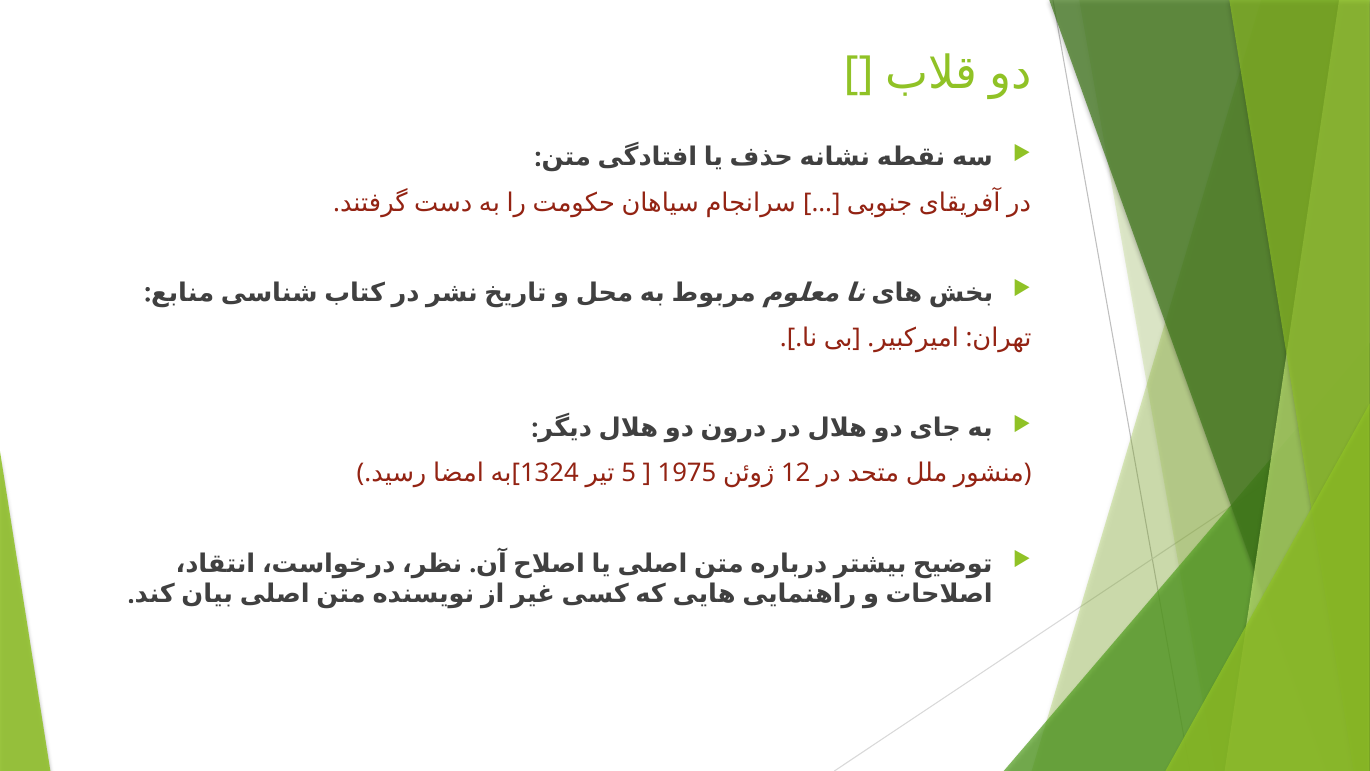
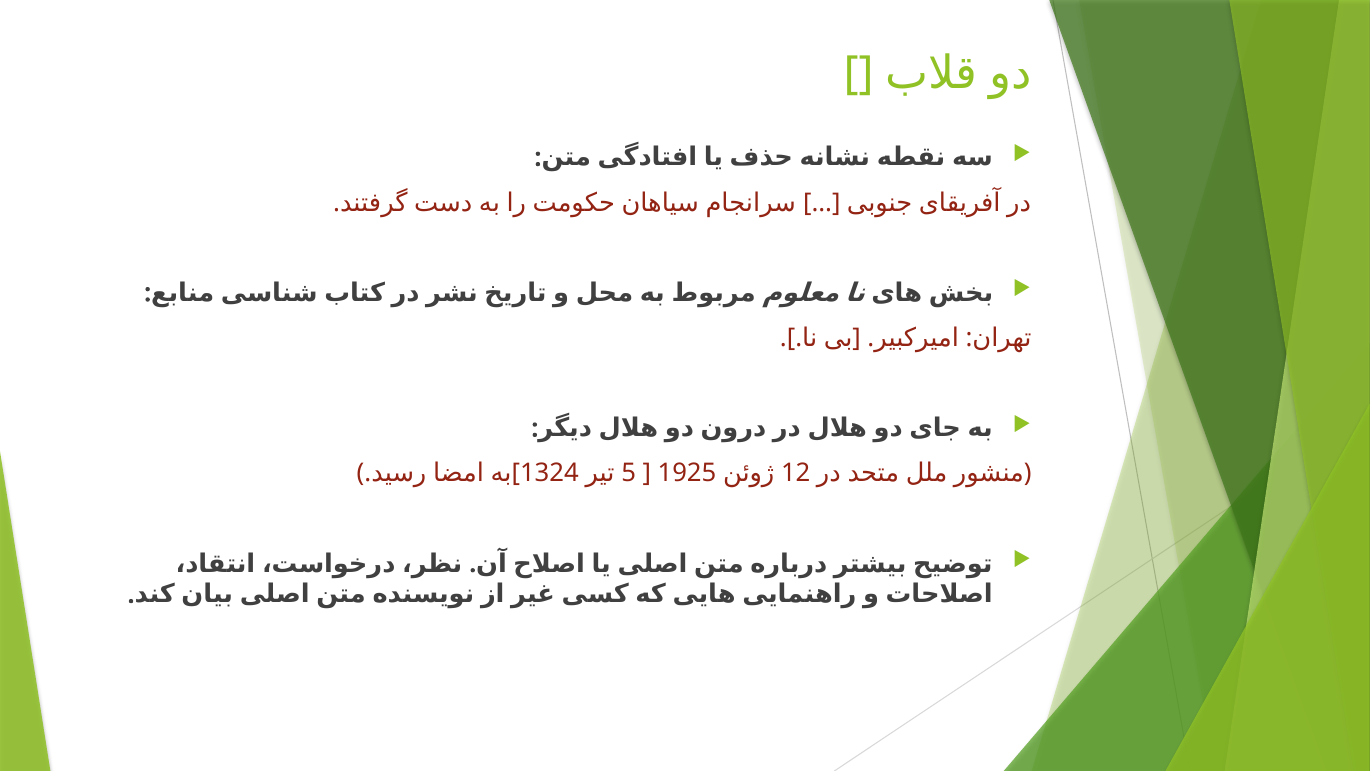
1975: 1975 -> 1925
